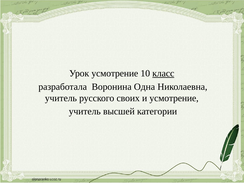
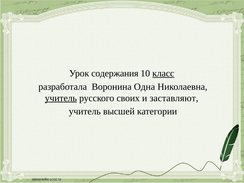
Урок усмотрение: усмотрение -> содержания
учитель at (61, 98) underline: none -> present
и усмотрение: усмотрение -> заставляют
